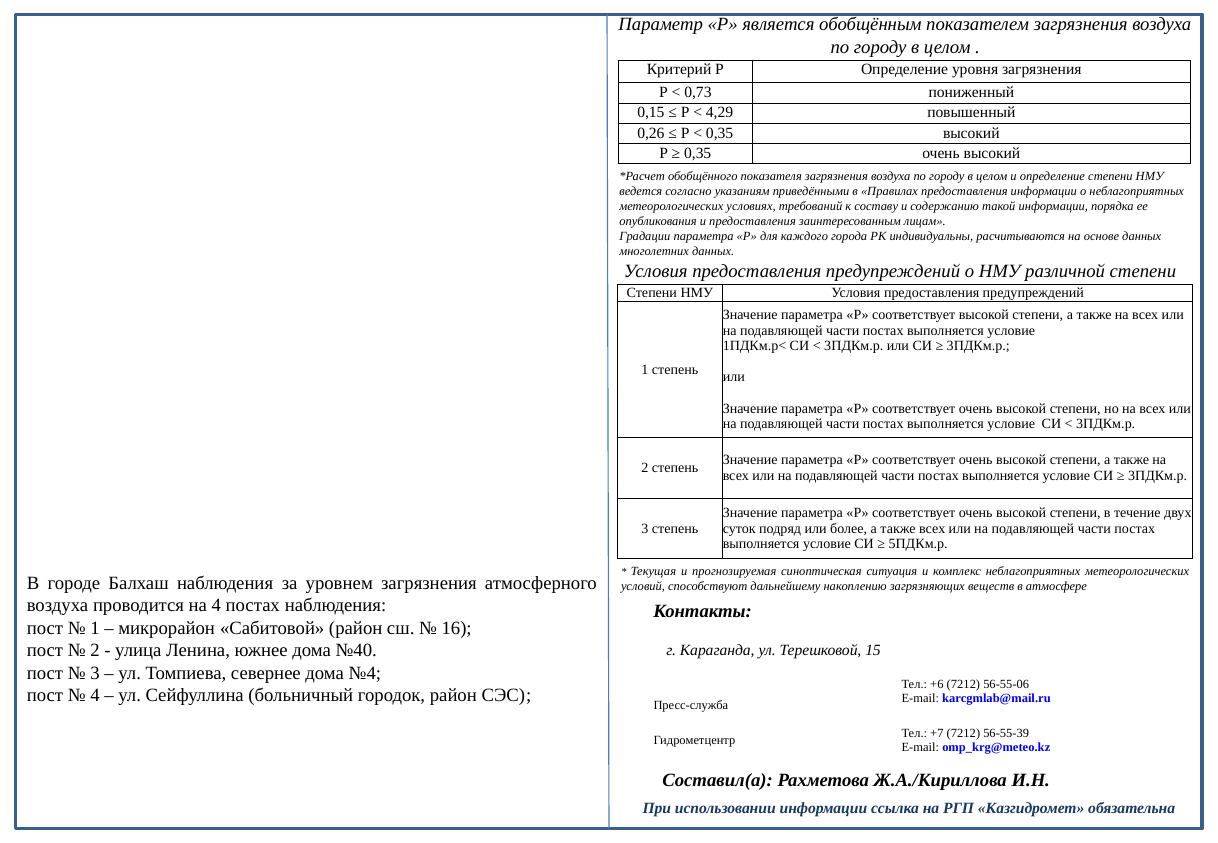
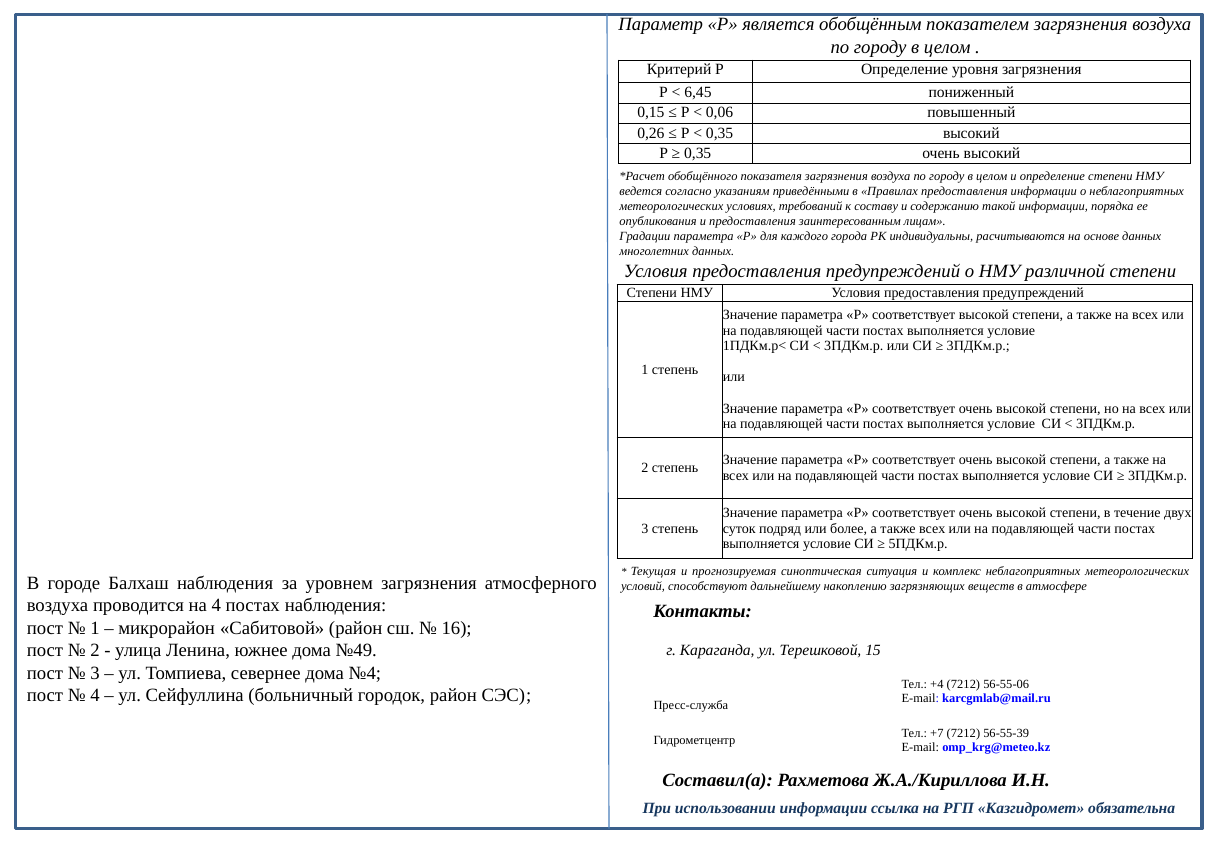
0,73: 0,73 -> 6,45
4,29: 4,29 -> 0,06
№40: №40 -> №49
+6: +6 -> +4
